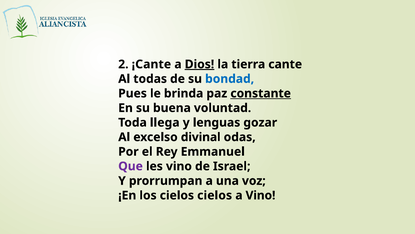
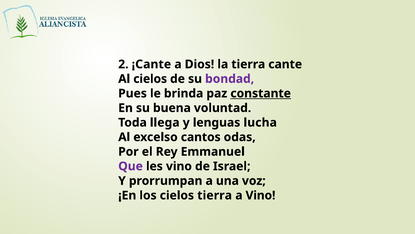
Dios underline: present -> none
Al todas: todas -> cielos
bondad colour: blue -> purple
gozar: gozar -> lucha
divinal: divinal -> cantos
cielos cielos: cielos -> tierra
